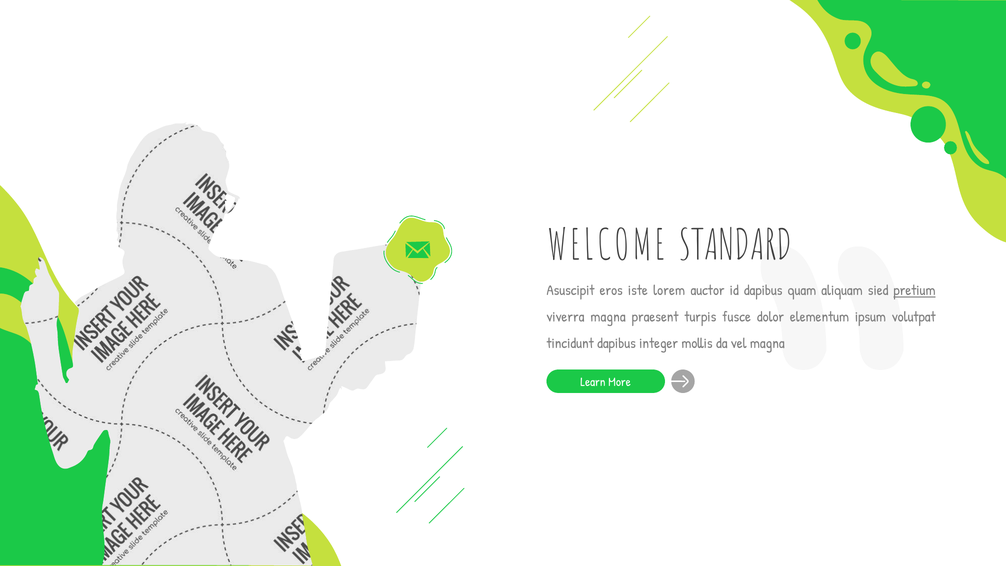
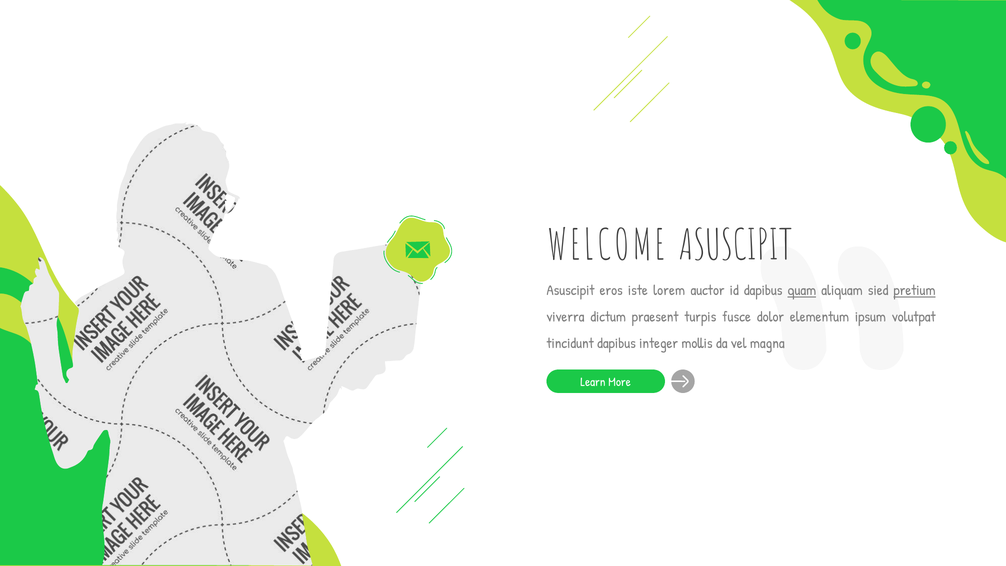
WELCOME STANDARD: STANDARD -> ASUSCIPIT
quam underline: none -> present
viverra magna: magna -> dictum
